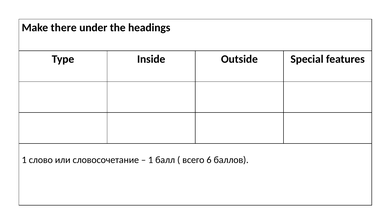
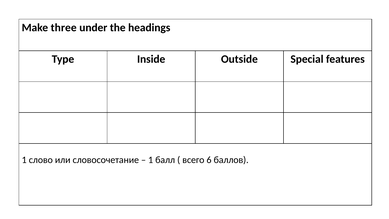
there: there -> three
